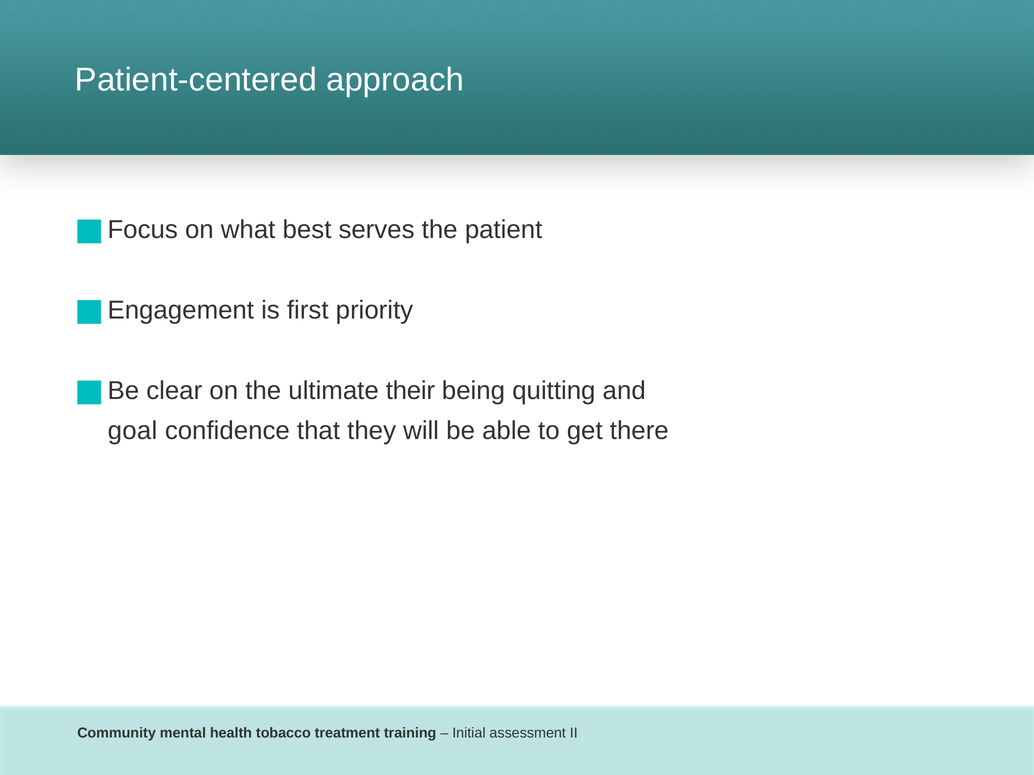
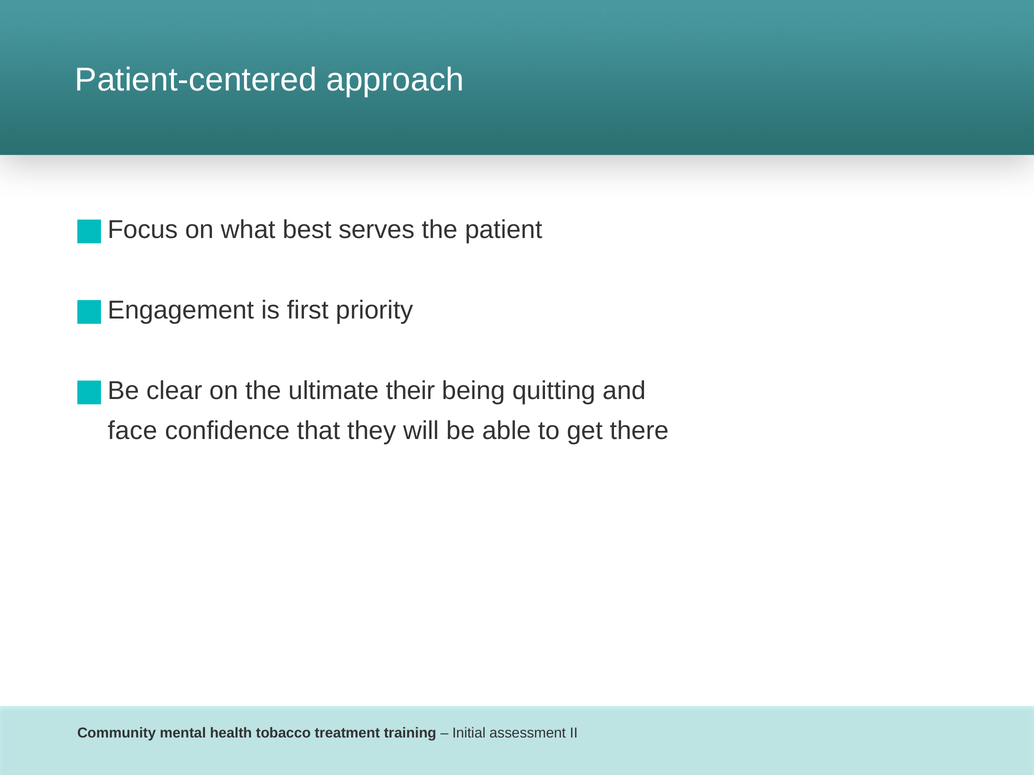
goal: goal -> face
